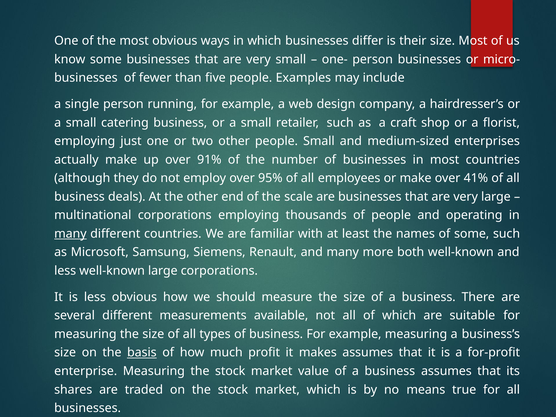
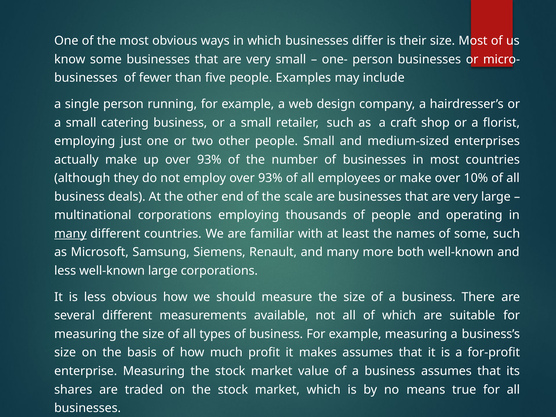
up over 91%: 91% -> 93%
employ over 95%: 95% -> 93%
41%: 41% -> 10%
basis underline: present -> none
